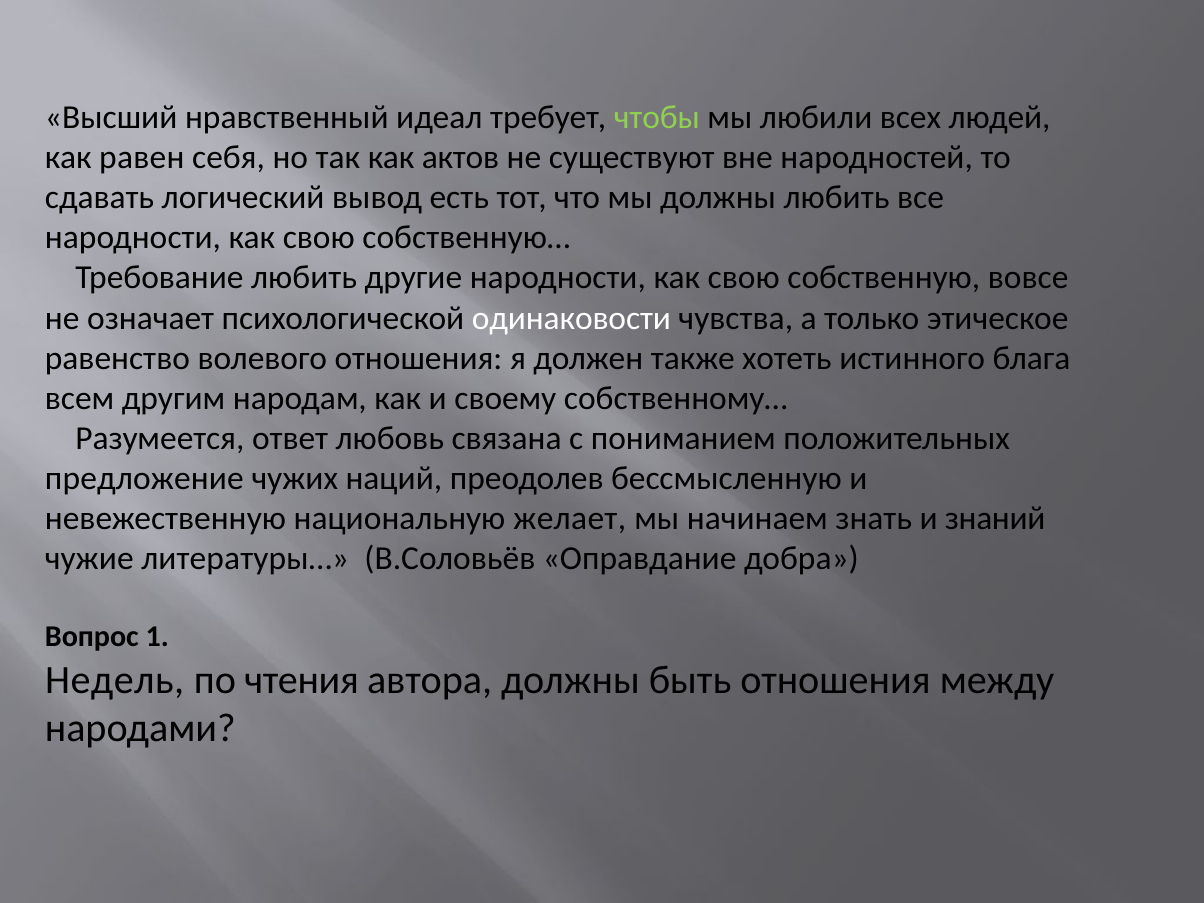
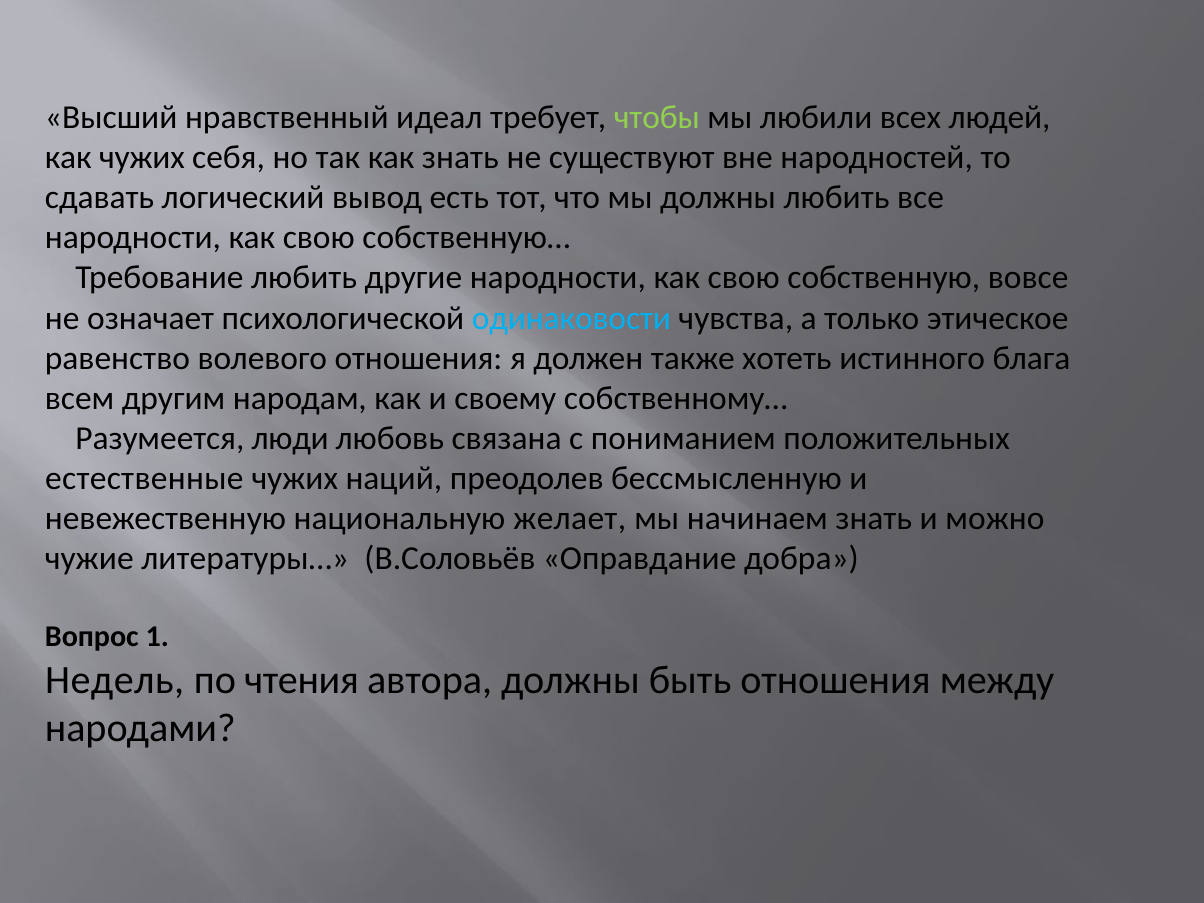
как равен: равен -> чужих
как актов: актов -> знать
одинаковости colour: white -> light blue
ответ: ответ -> люди
предложение: предложение -> естественные
знаний: знаний -> можно
